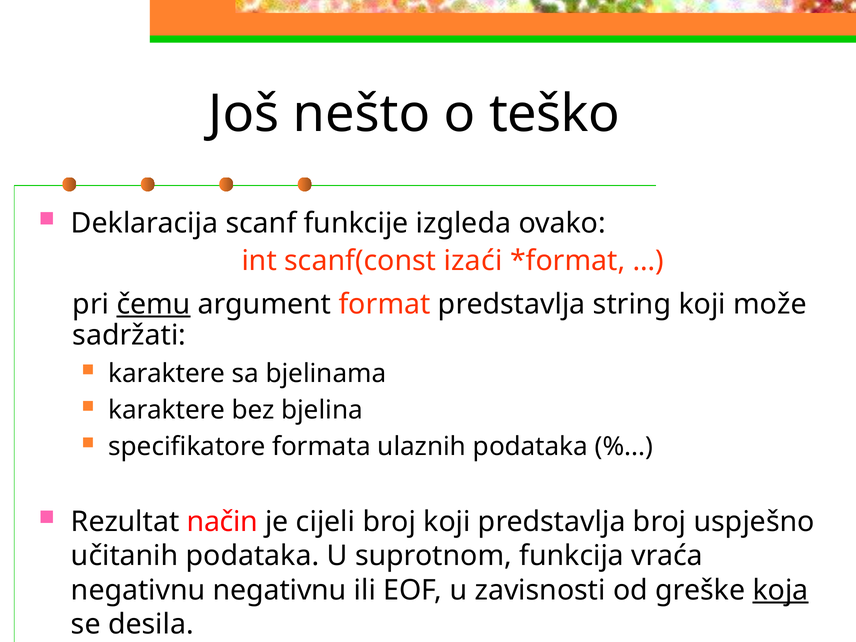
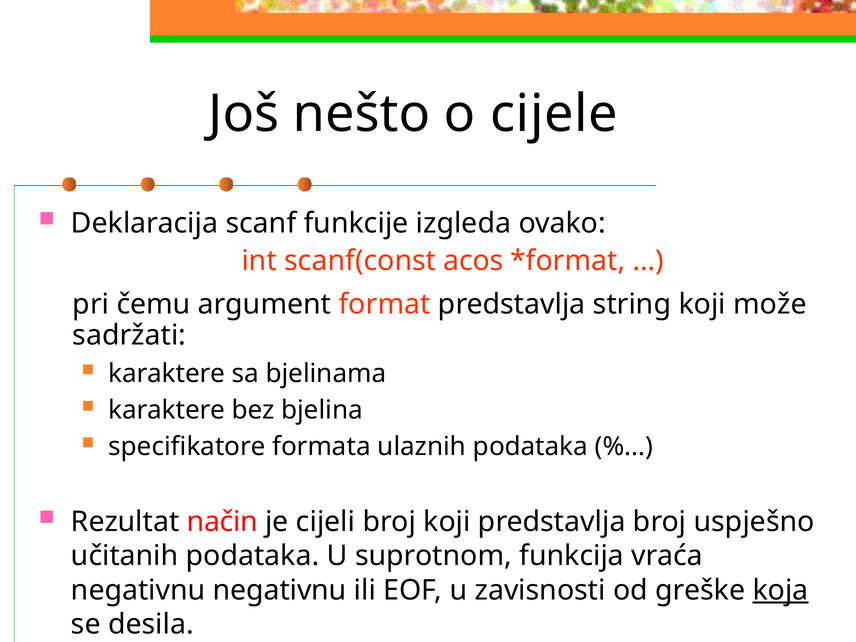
teško: teško -> cijele
izaći: izaći -> acos
čemu underline: present -> none
